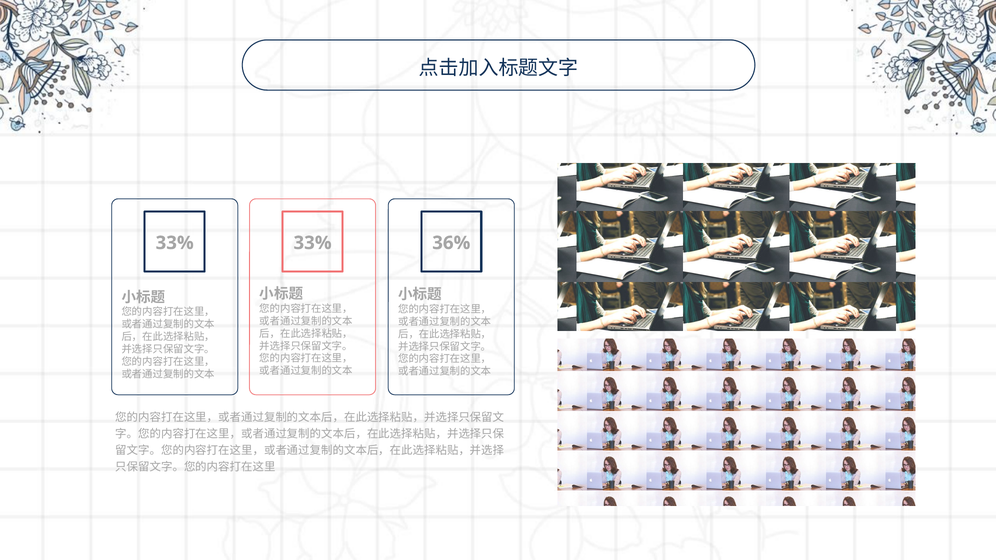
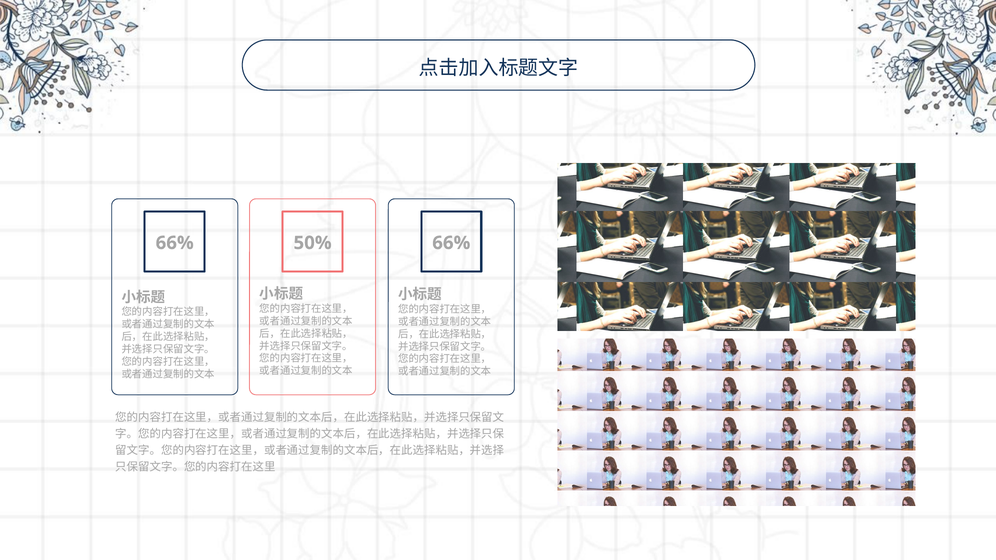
33% at (175, 243): 33% -> 66%
33% at (313, 243): 33% -> 50%
36% at (451, 243): 36% -> 66%
